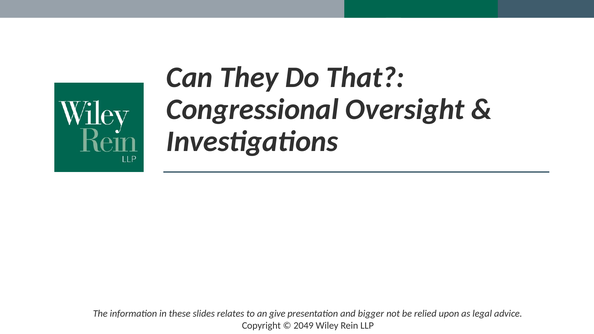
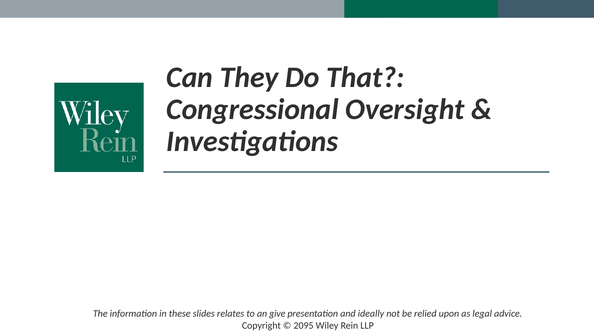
bigger: bigger -> ideally
2049: 2049 -> 2095
